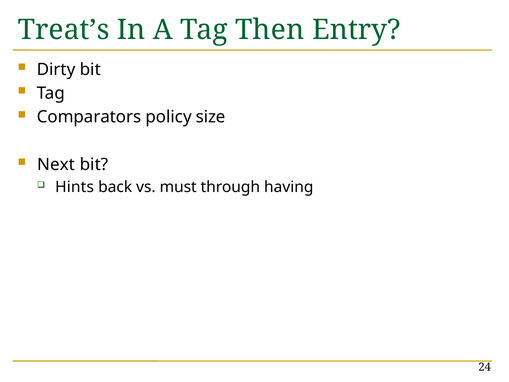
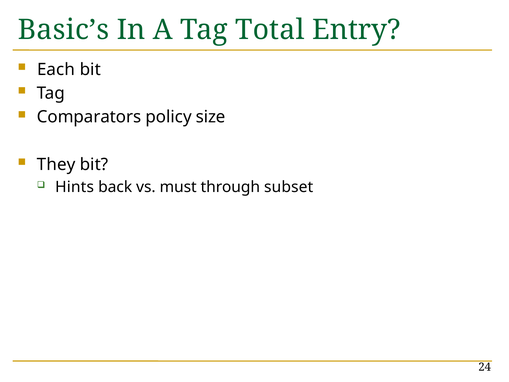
Treat’s: Treat’s -> Basic’s
Then: Then -> Total
Dirty: Dirty -> Each
Next: Next -> They
having: having -> subset
